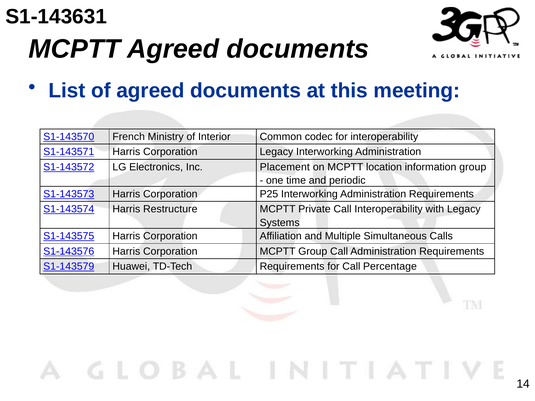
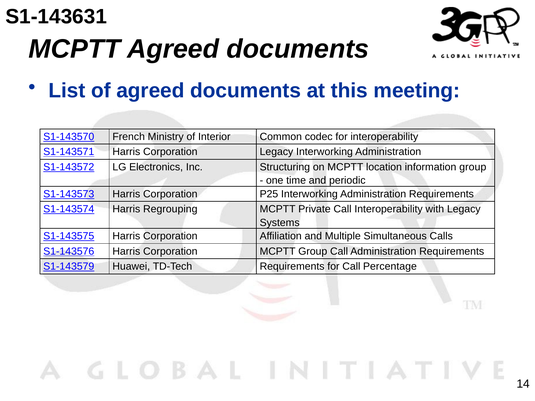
Placement: Placement -> Structuring
Restructure: Restructure -> Regrouping
